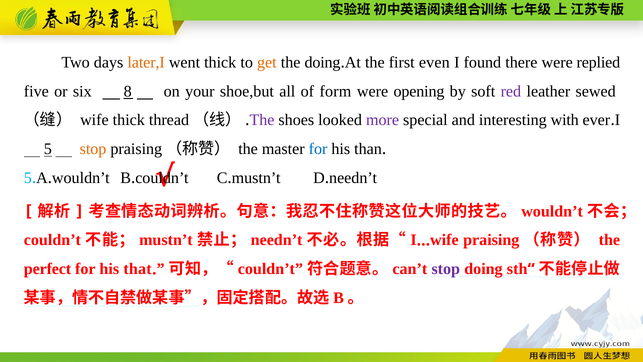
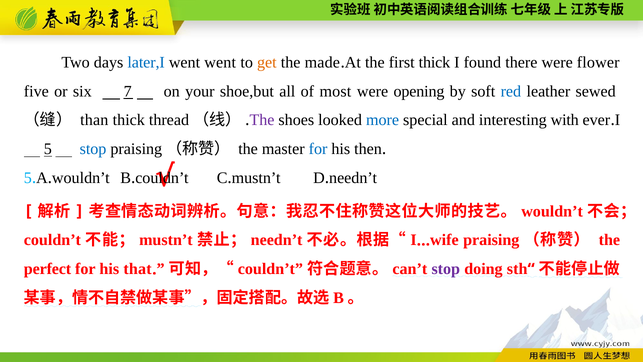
later,I colour: orange -> blue
went thick: thick -> went
the doing: doing -> made
first even: even -> thick
replied: replied -> flower
8: 8 -> 7
form: form -> most
red colour: purple -> blue
wife at (94, 120): wife -> than
more colour: purple -> blue
stop at (93, 149) colour: orange -> blue
than: than -> then
